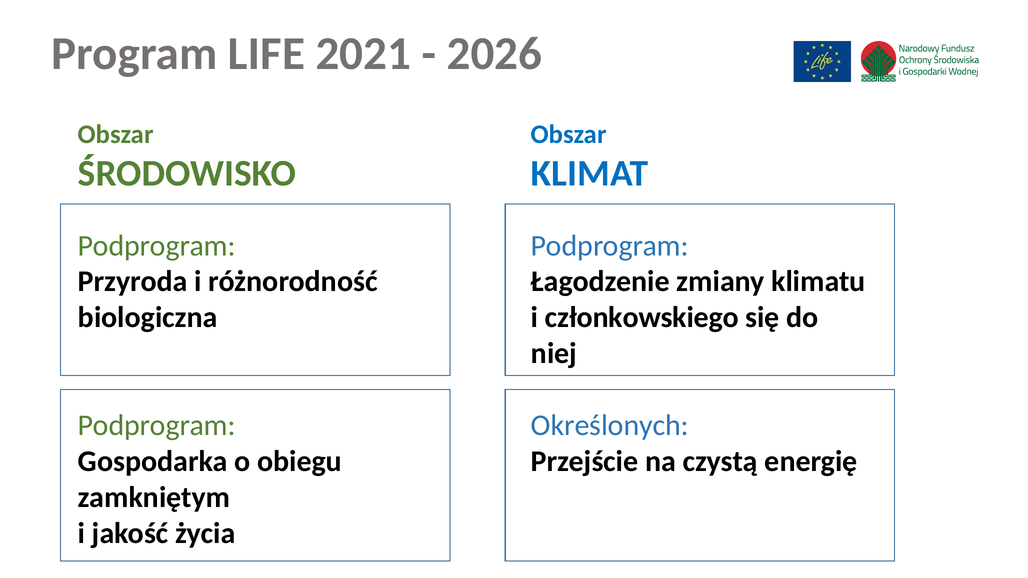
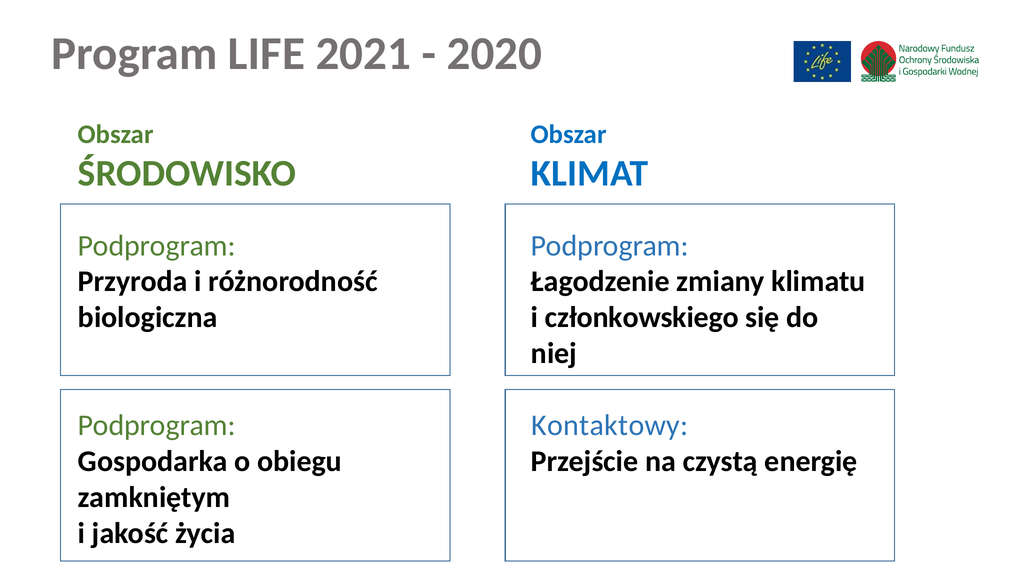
2026: 2026 -> 2020
Określonych: Określonych -> Kontaktowy
